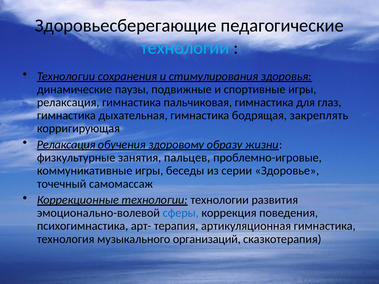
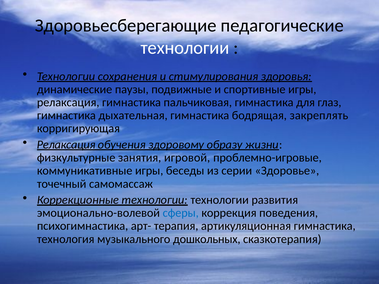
технологии at (185, 48) colour: light blue -> white
пальцев: пальцев -> игровой
организаций: организаций -> дошкольных
